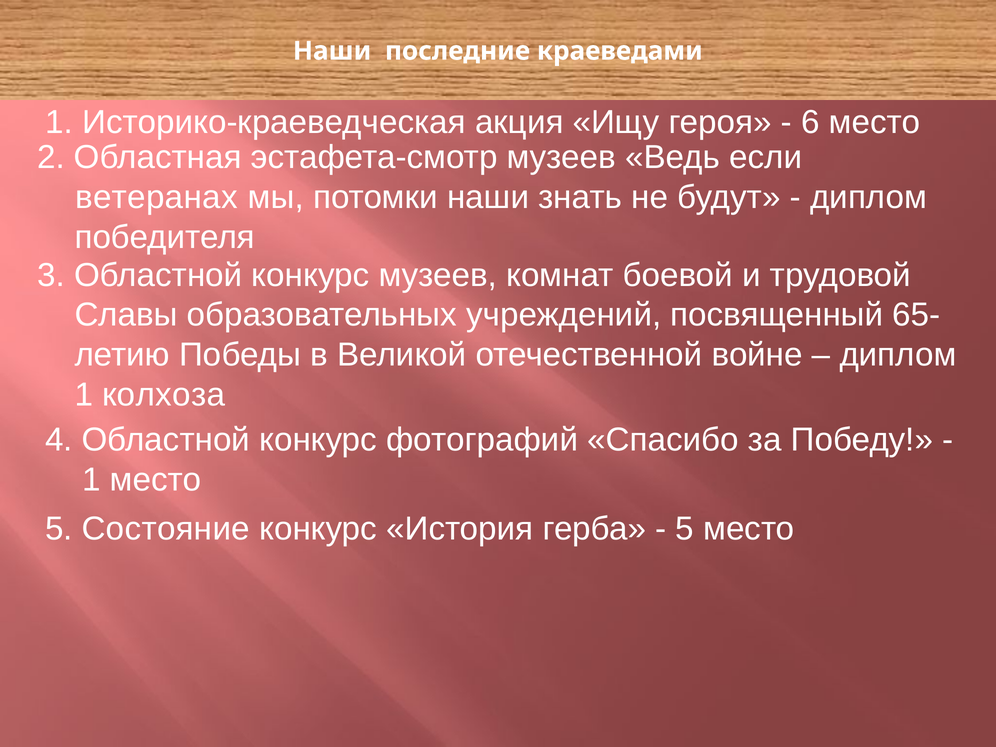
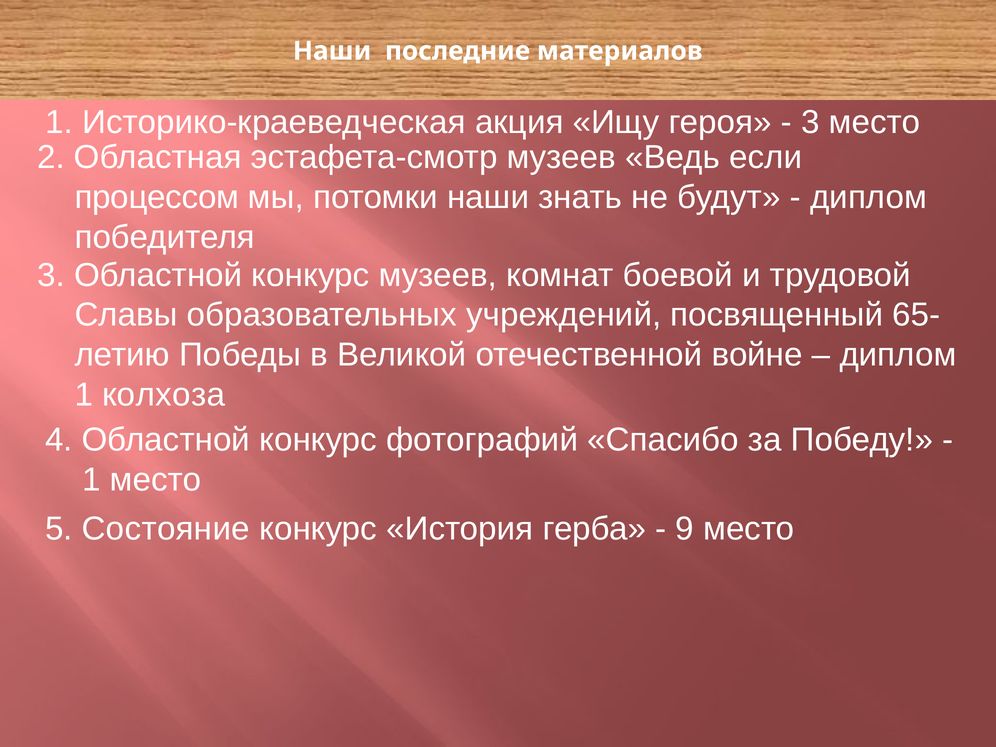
краеведами: краеведами -> материалов
6 at (810, 122): 6 -> 3
ветеранах: ветеранах -> процессом
5 at (685, 529): 5 -> 9
